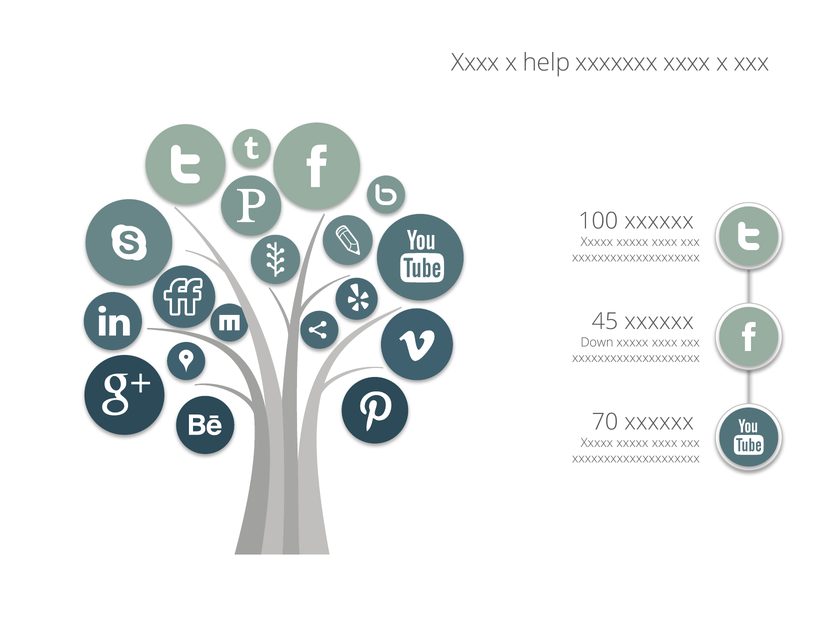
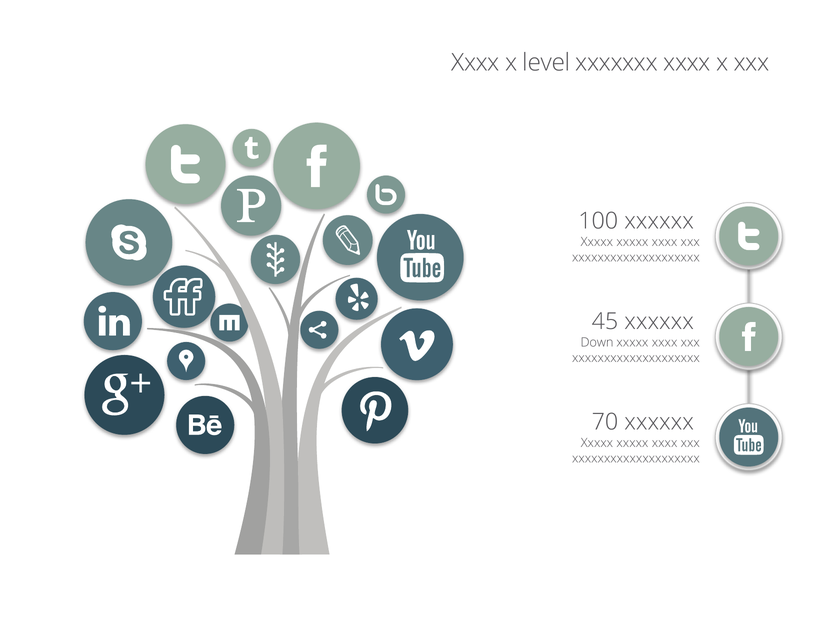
help: help -> level
